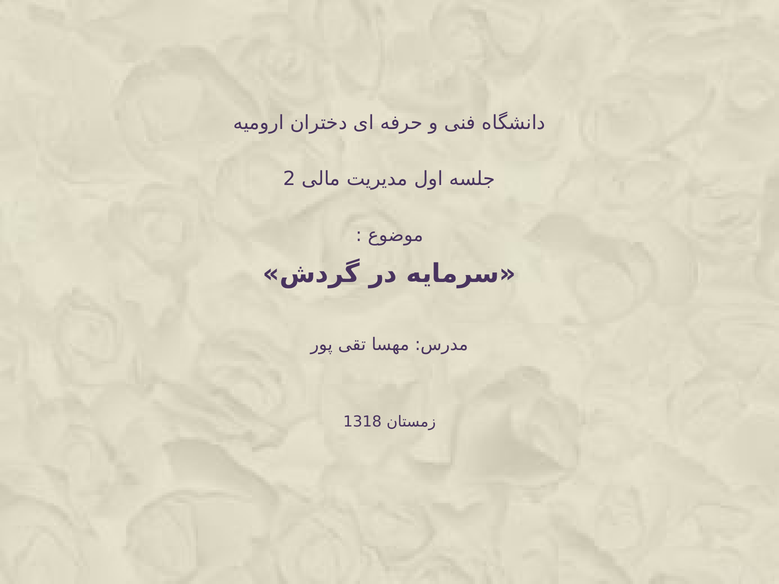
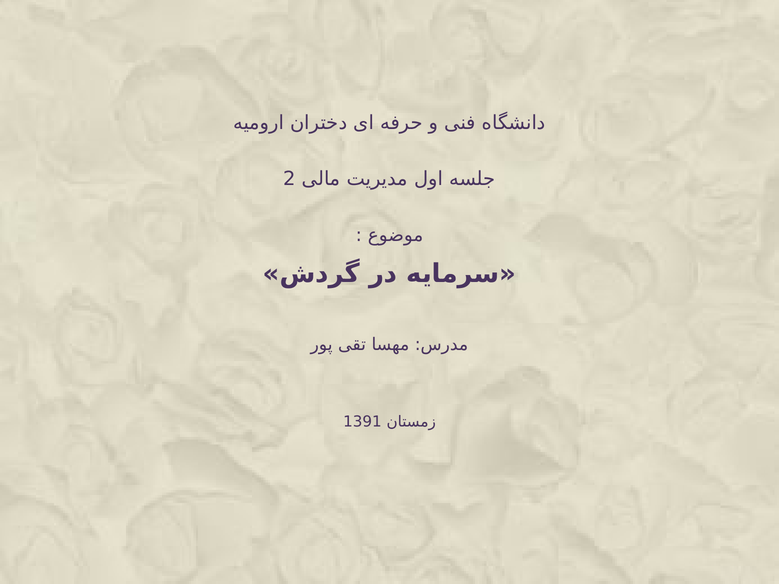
1318: 1318 -> 1391
